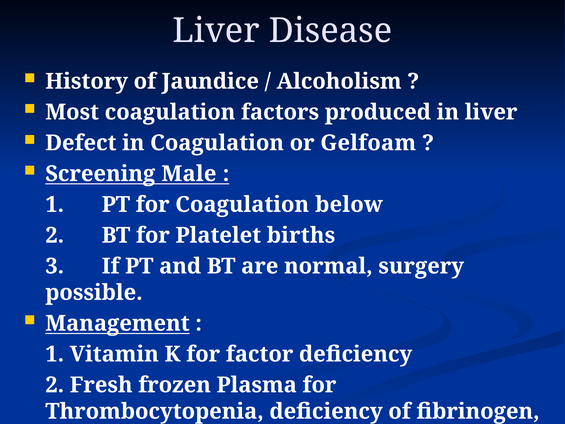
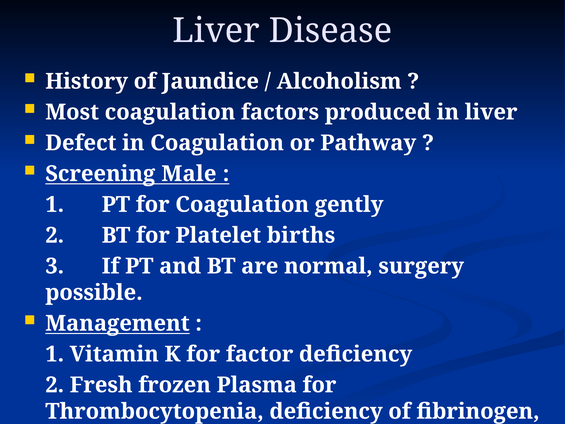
Gelfoam: Gelfoam -> Pathway
below: below -> gently
